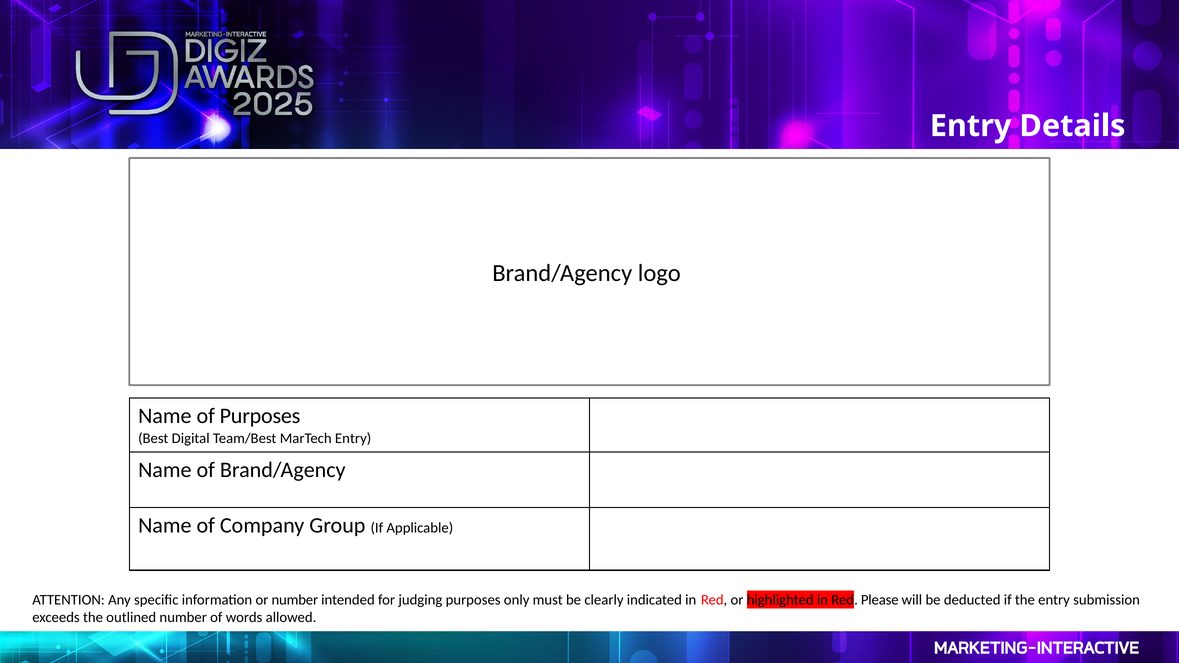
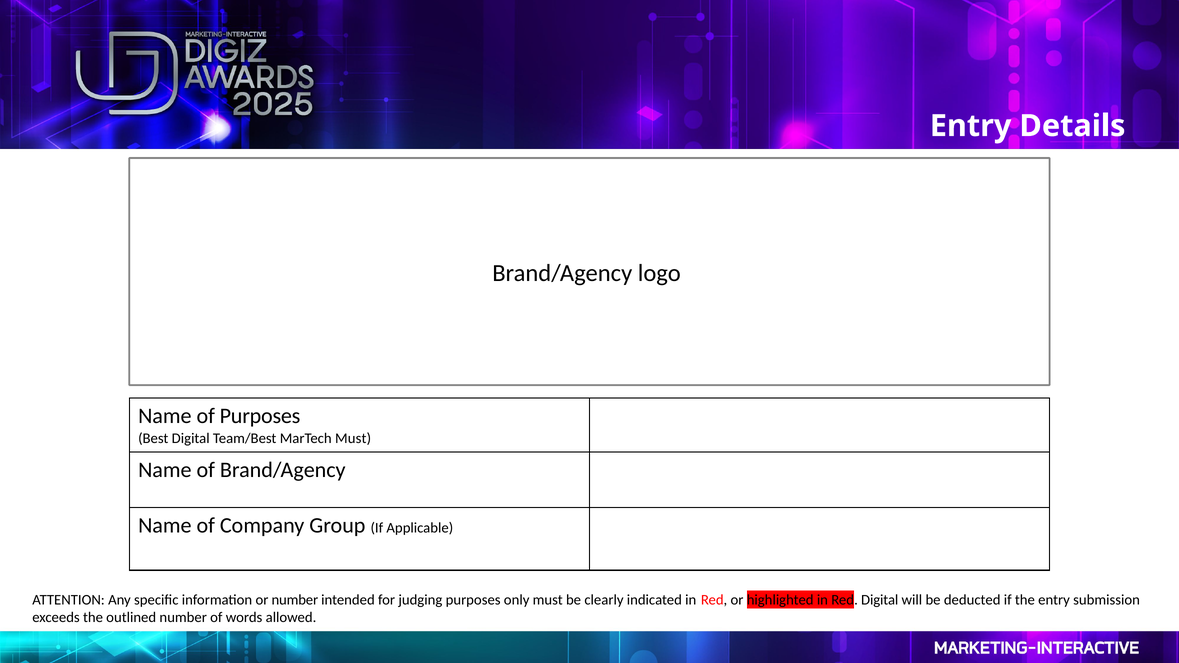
MarTech Entry: Entry -> Must
Red Please: Please -> Digital
